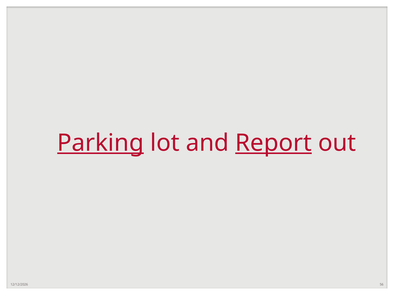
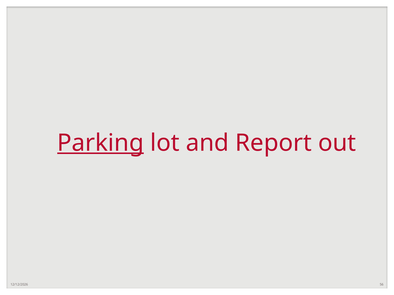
Report underline: present -> none
